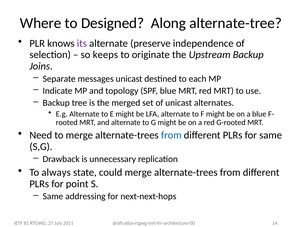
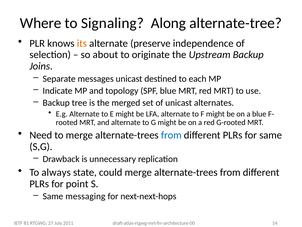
Designed: Designed -> Signaling
its colour: purple -> orange
keeps: keeps -> about
addressing: addressing -> messaging
